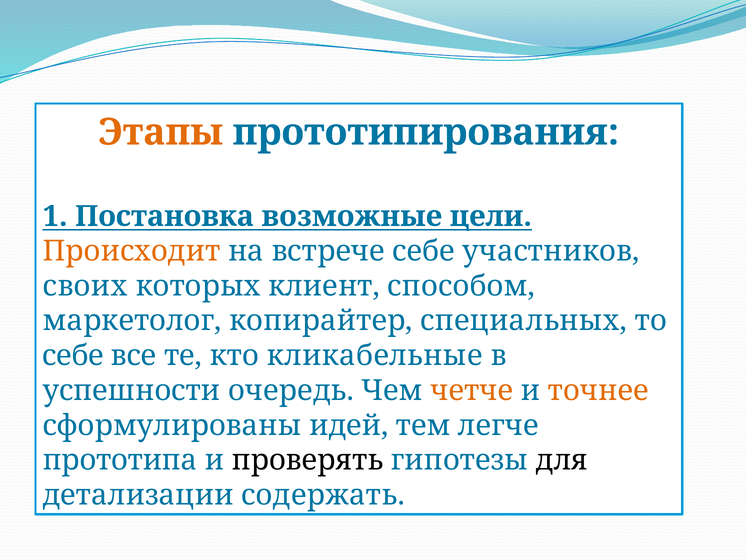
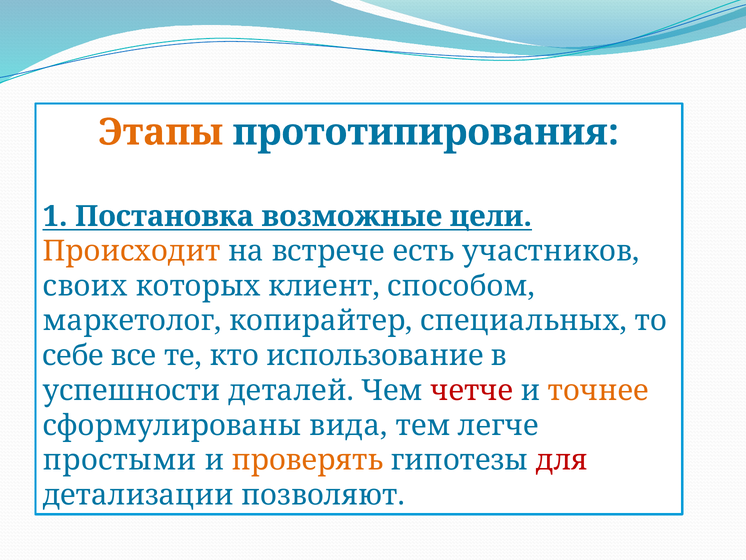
встрече себе: себе -> есть
кликабельные: кликабельные -> использование
очередь: очередь -> деталей
четче colour: orange -> red
идей: идей -> вида
прототипа: прототипа -> простыми
проверять colour: black -> orange
для colour: black -> red
содержать: содержать -> позволяют
